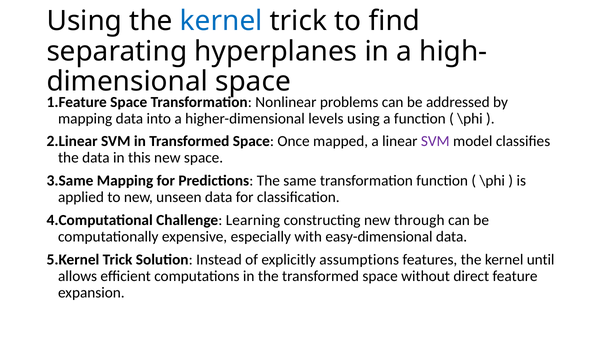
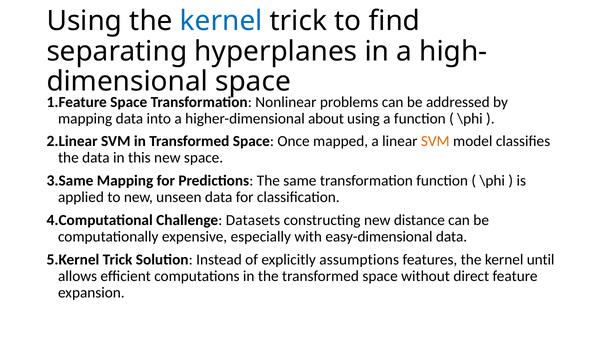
levels: levels -> about
SVM at (435, 141) colour: purple -> orange
Learning: Learning -> Datasets
through: through -> distance
